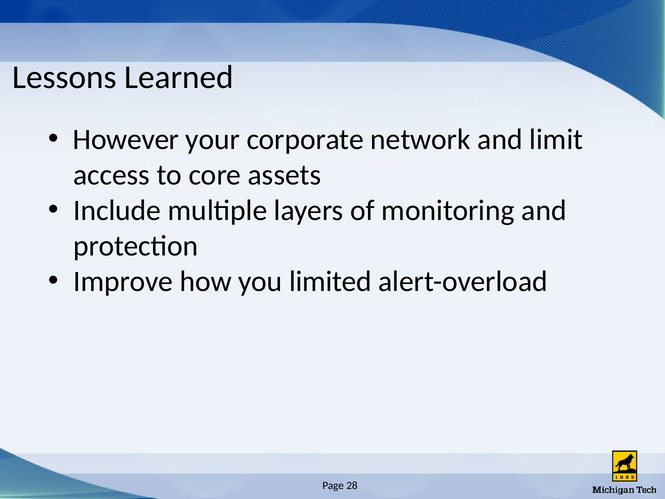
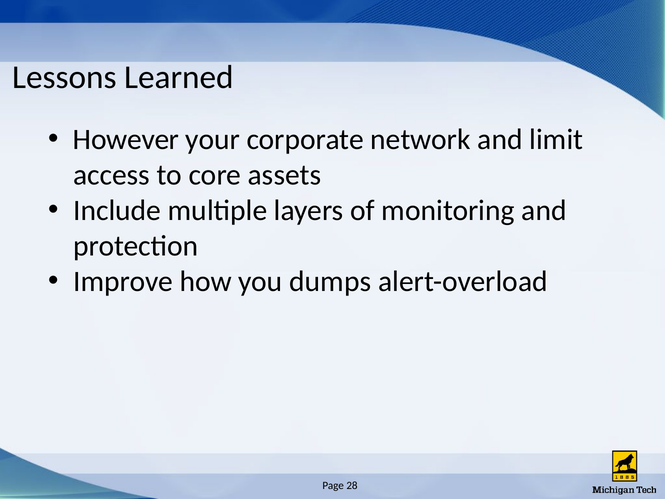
limited: limited -> dumps
